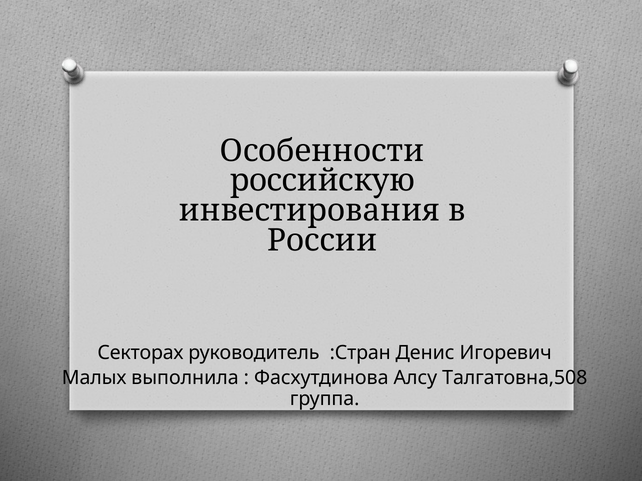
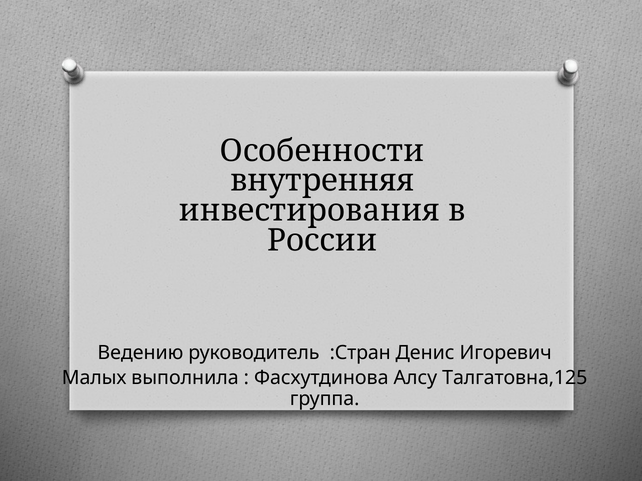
российскую: российскую -> внутренняя
Секторах: Секторах -> Ведению
Талгатовна,508: Талгатовна,508 -> Талгатовна,125
